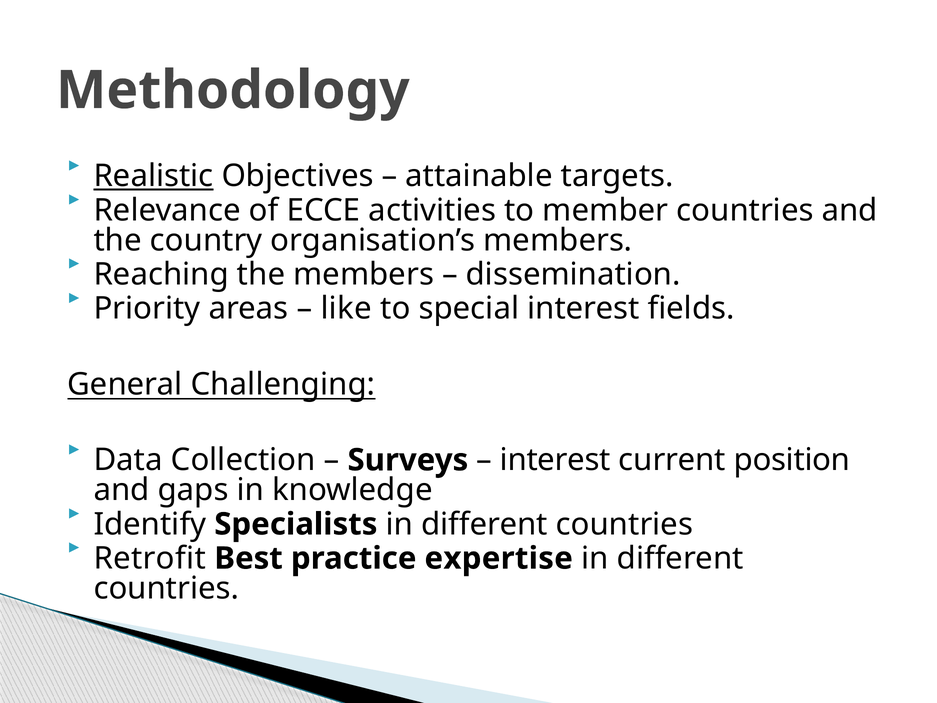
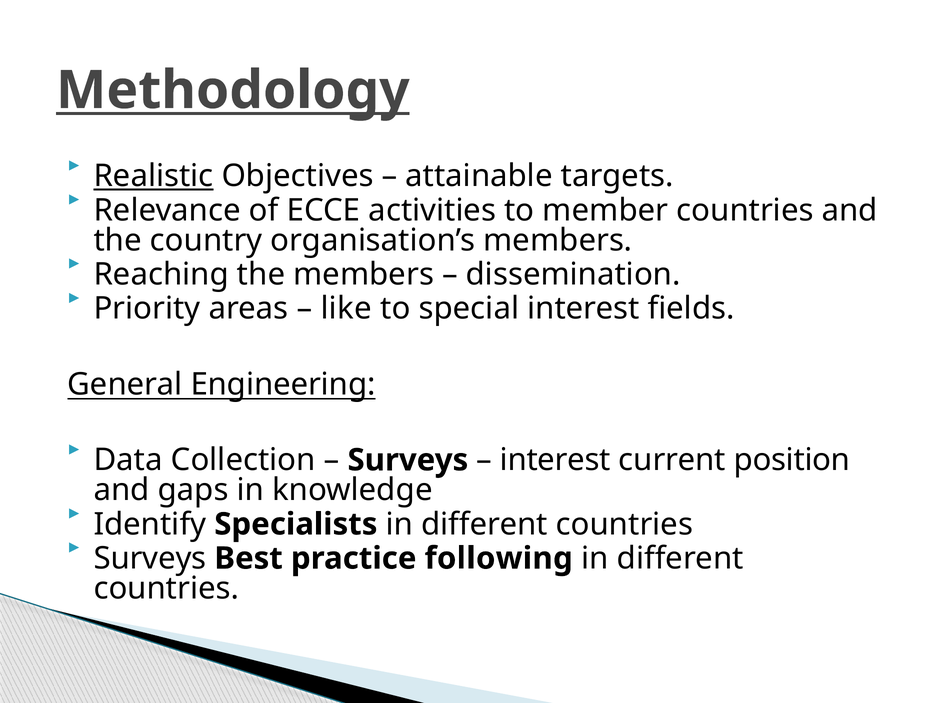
Methodology underline: none -> present
Challenging: Challenging -> Engineering
Retrofit at (150, 558): Retrofit -> Surveys
expertise: expertise -> following
